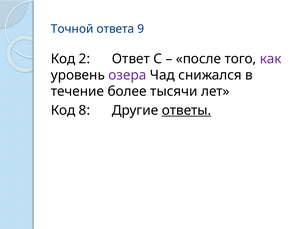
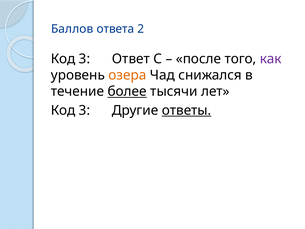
Точной: Точной -> Баллов
9: 9 -> 2
2 at (84, 59): 2 -> 3
озера colour: purple -> orange
более underline: none -> present
8 at (84, 110): 8 -> 3
